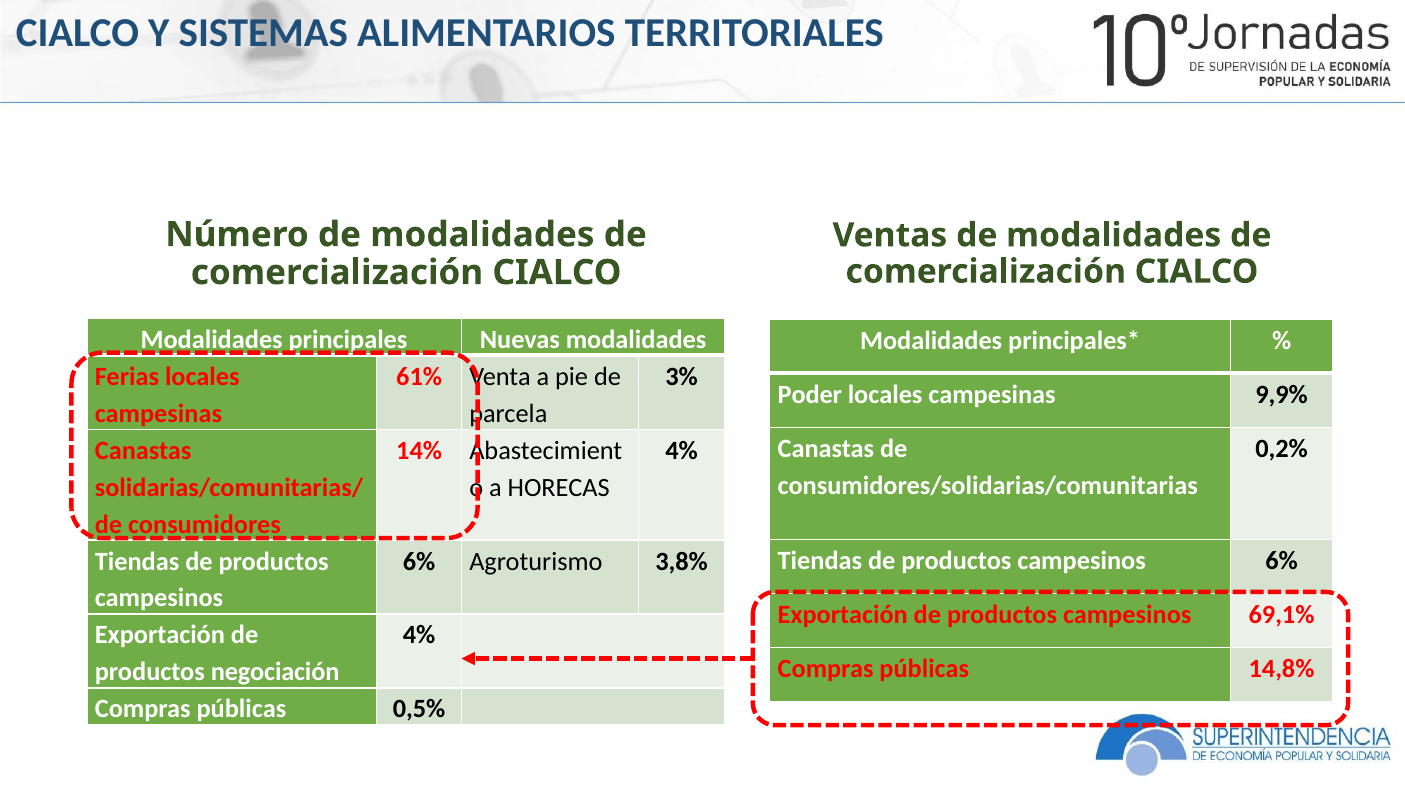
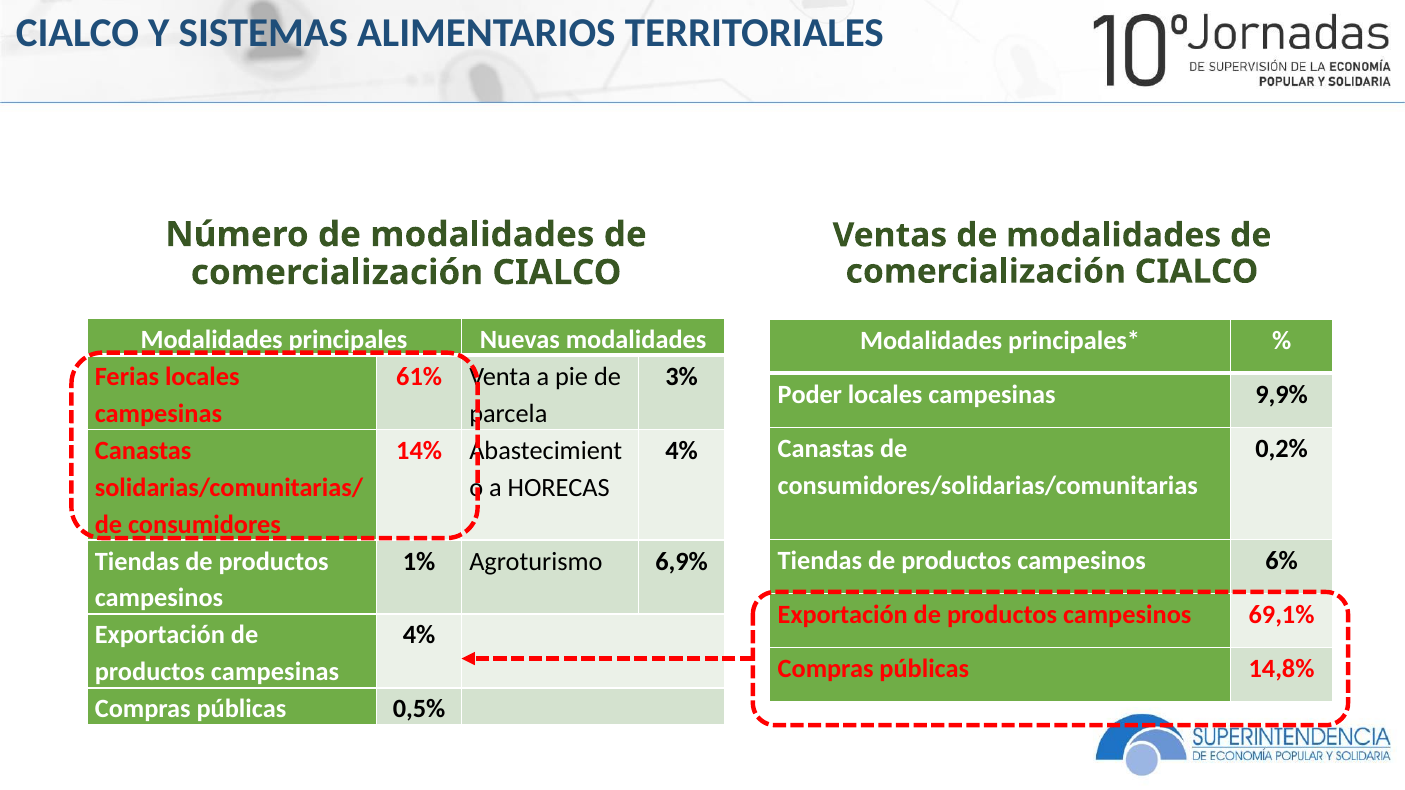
6% at (419, 562): 6% -> 1%
3,8%: 3,8% -> 6,9%
productos negociación: negociación -> campesinas
